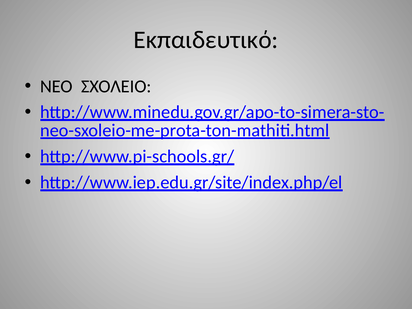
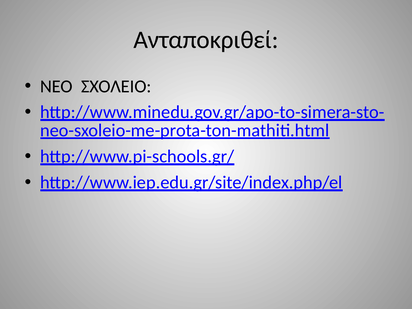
Εκπαιδευτικό: Εκπαιδευτικό -> Ανταποκριθεί
